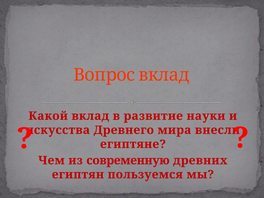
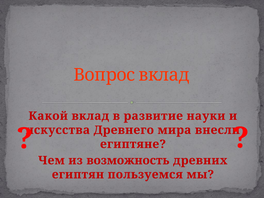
современную: современную -> возможность
